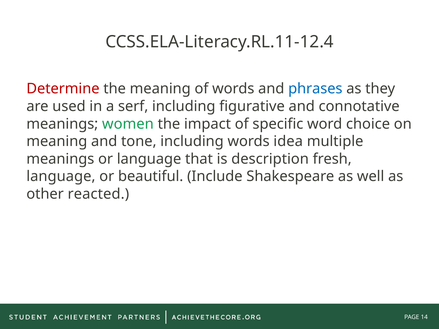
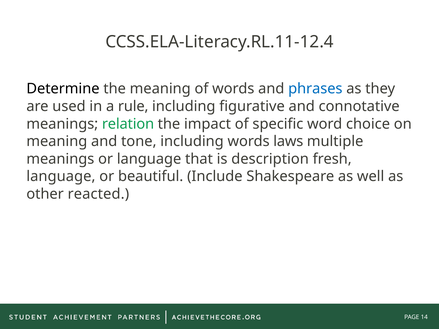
Determine colour: red -> black
serf: serf -> rule
women: women -> relation
idea: idea -> laws
